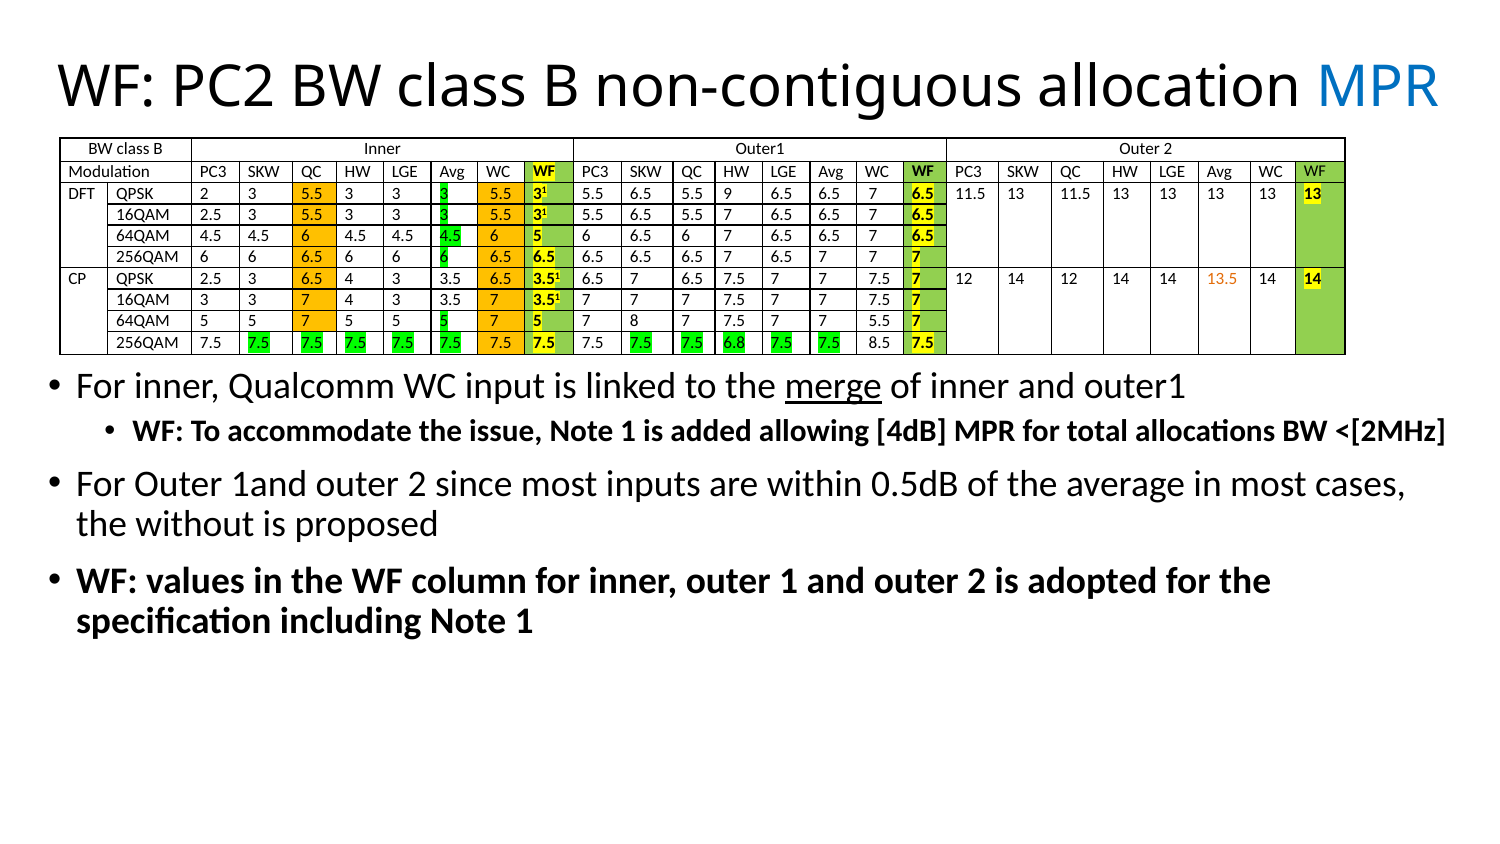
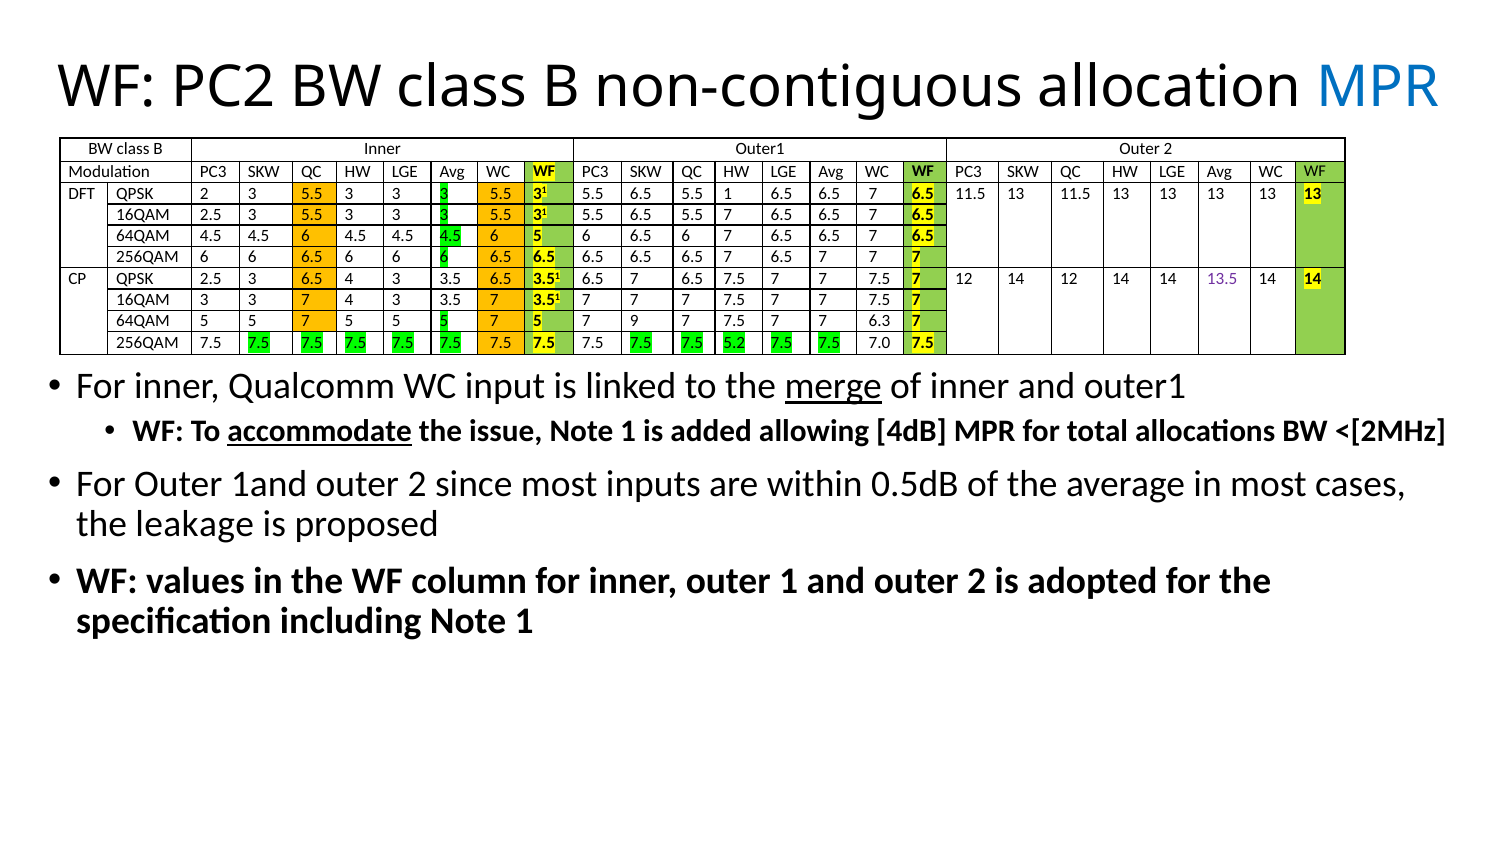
5.5 9: 9 -> 1
13.5 colour: orange -> purple
8: 8 -> 9
7 5.5: 5.5 -> 6.3
6.8: 6.8 -> 5.2
8.5: 8.5 -> 7.0
accommodate underline: none -> present
without: without -> leakage
